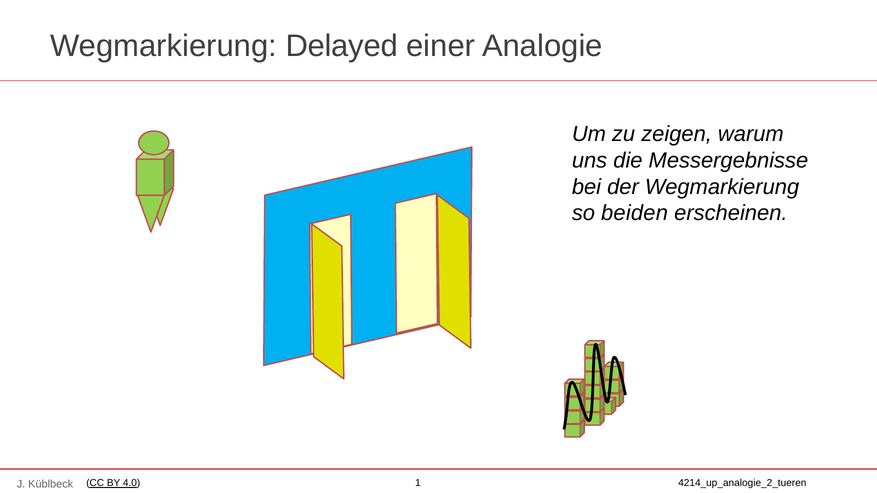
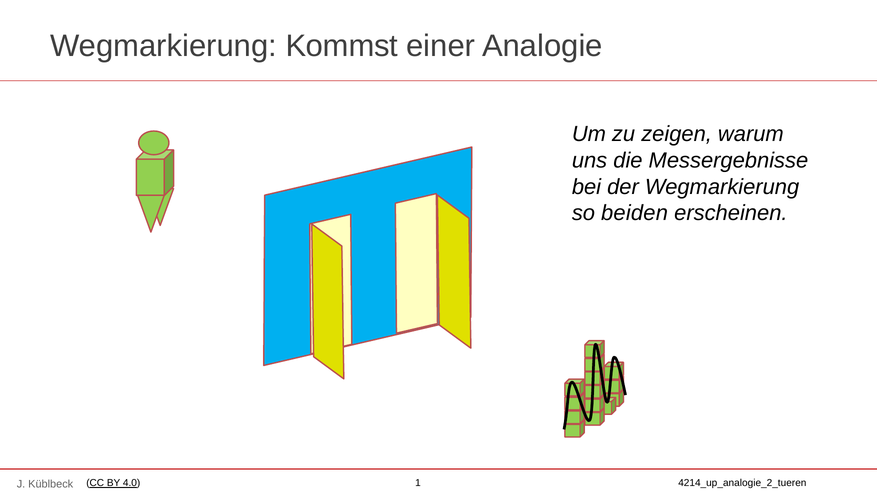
Delayed: Delayed -> Kommst
